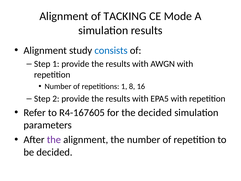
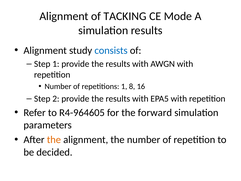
R4-167605: R4-167605 -> R4-964605
the decided: decided -> forward
the at (54, 140) colour: purple -> orange
